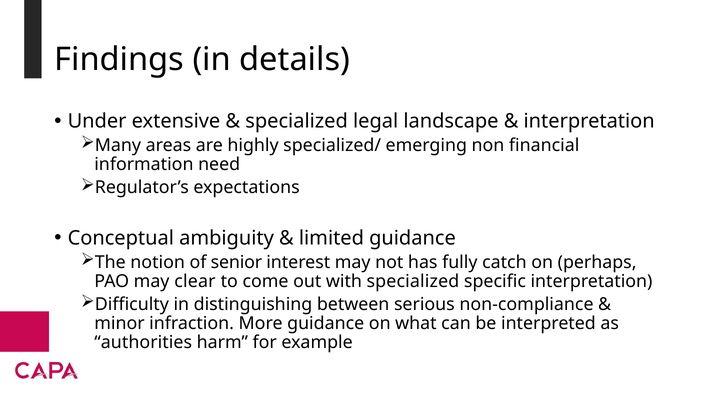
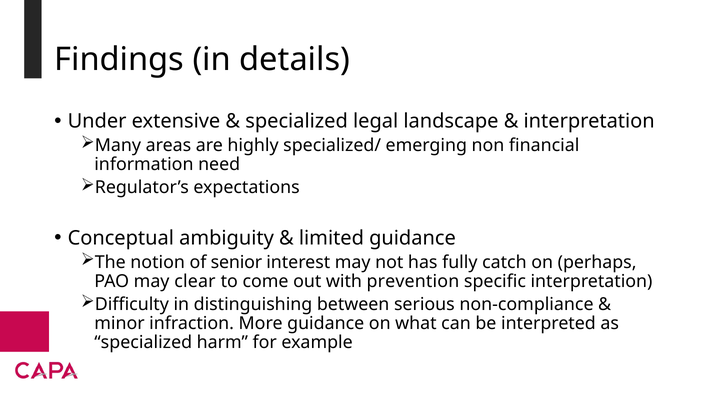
with specialized: specialized -> prevention
authorities at (143, 343): authorities -> specialized
